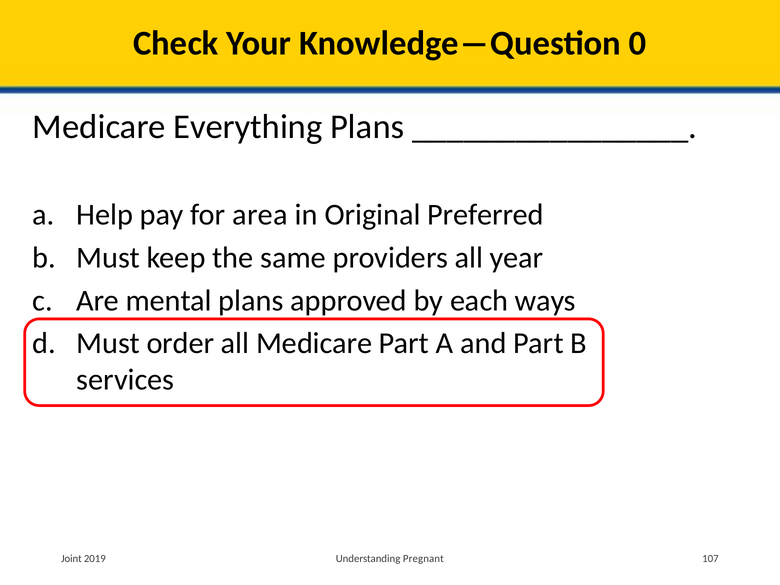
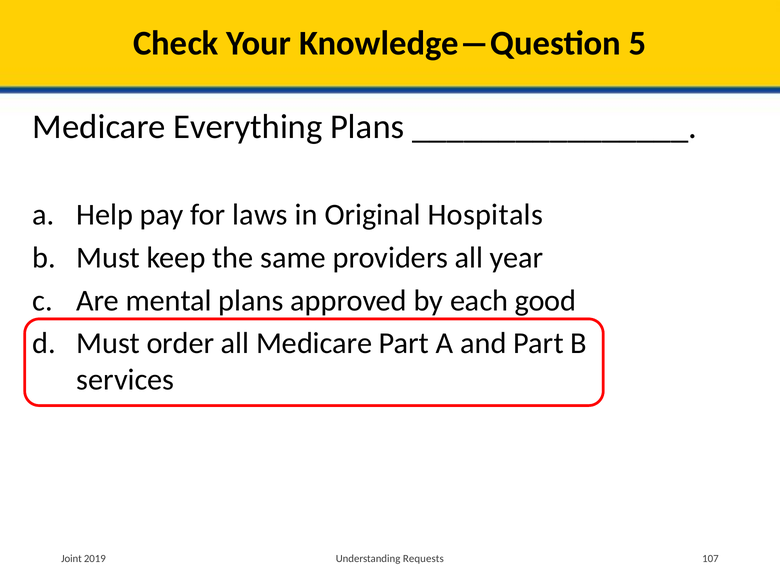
0: 0 -> 5
area: area -> laws
Preferred: Preferred -> Hospitals
ways: ways -> good
Pregnant: Pregnant -> Requests
